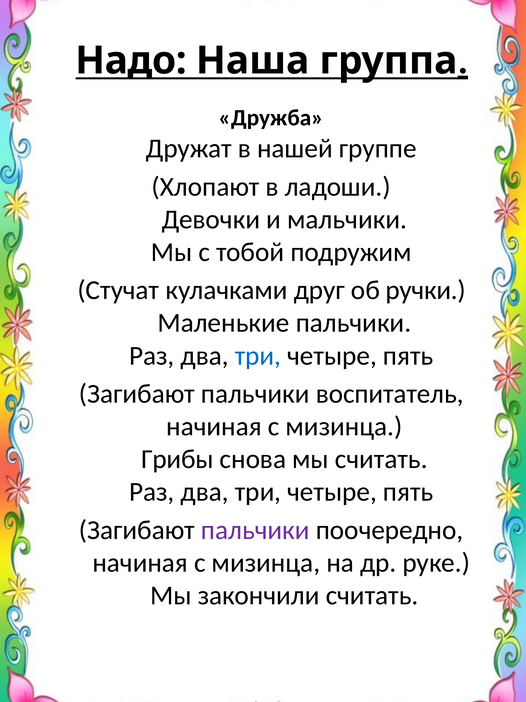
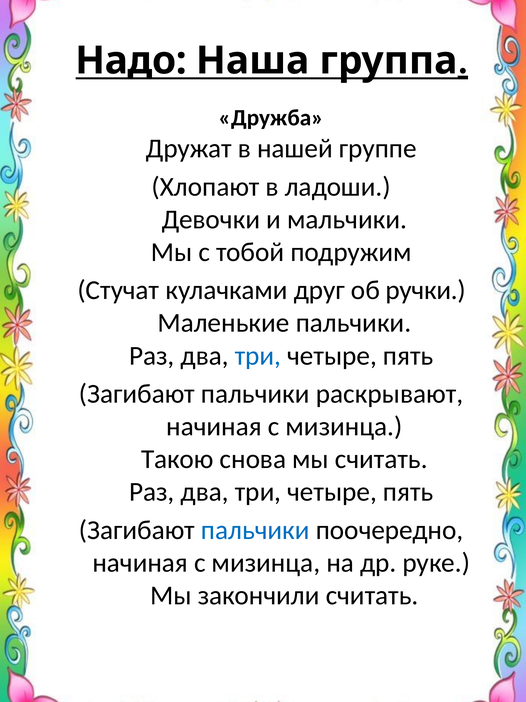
воспитатель: воспитатель -> раскрывают
Грибы: Грибы -> Такою
пальчики at (255, 530) colour: purple -> blue
